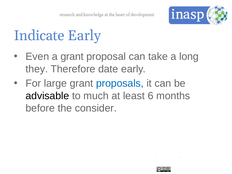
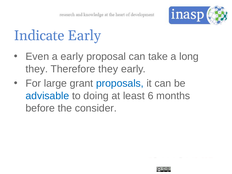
a grant: grant -> early
Therefore date: date -> they
advisable colour: black -> blue
much: much -> doing
